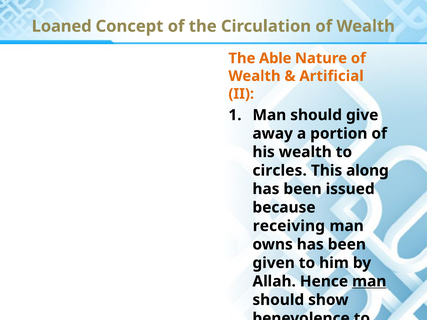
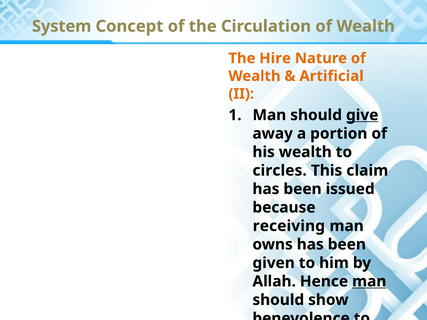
Loaned: Loaned -> System
Able: Able -> Hire
give underline: none -> present
along: along -> claim
